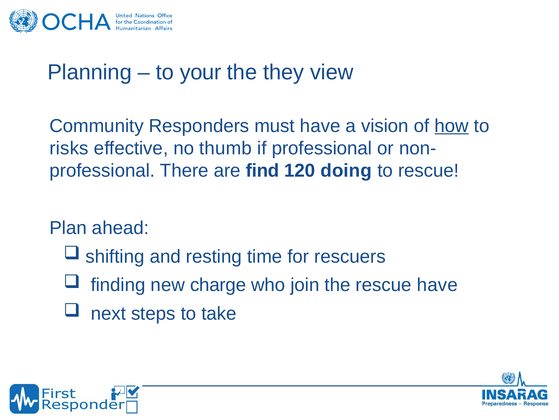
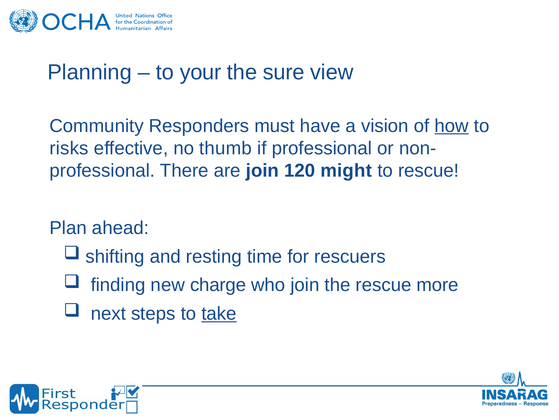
they: they -> sure
are find: find -> join
doing: doing -> might
rescue have: have -> more
take underline: none -> present
